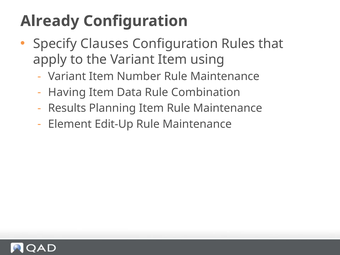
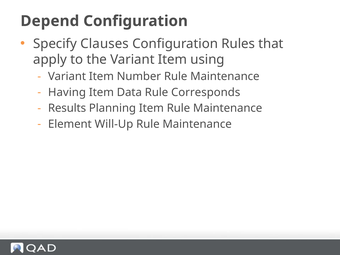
Already: Already -> Depend
Combination: Combination -> Corresponds
Edit-Up: Edit-Up -> Will-Up
